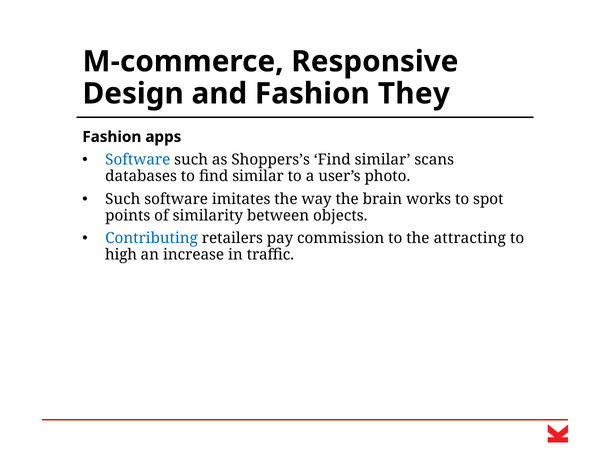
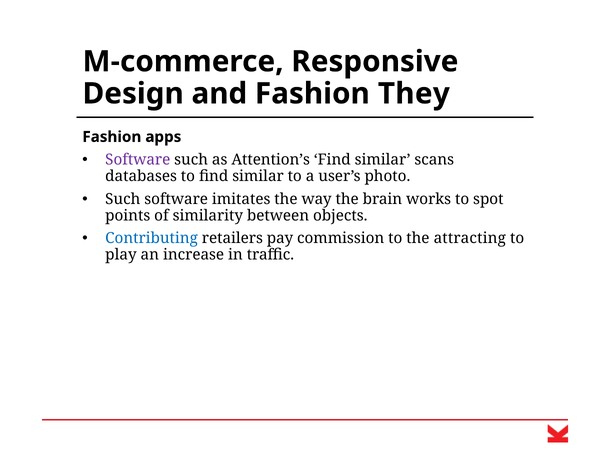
Software at (138, 160) colour: blue -> purple
Shoppers’s: Shoppers’s -> Attention’s
high: high -> play
